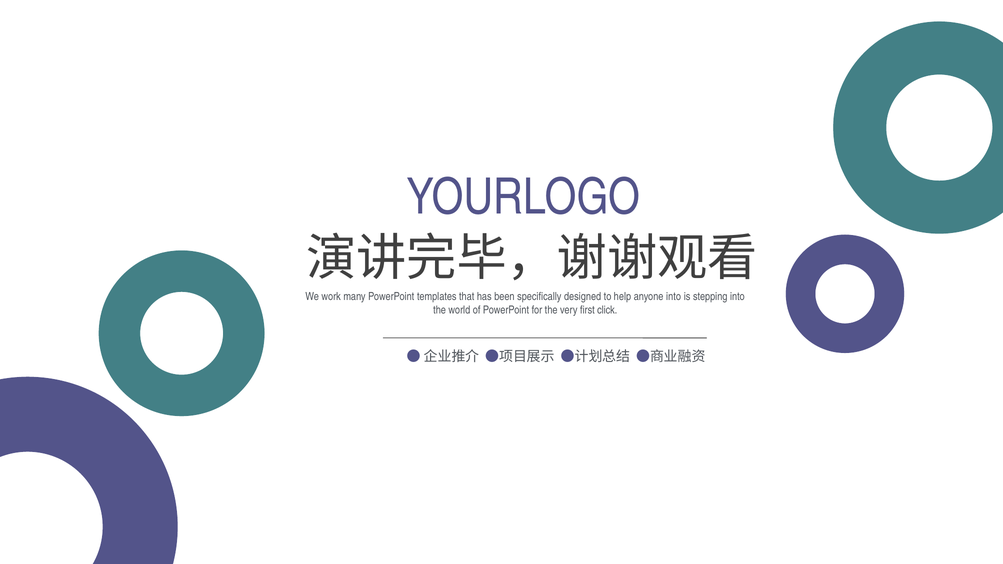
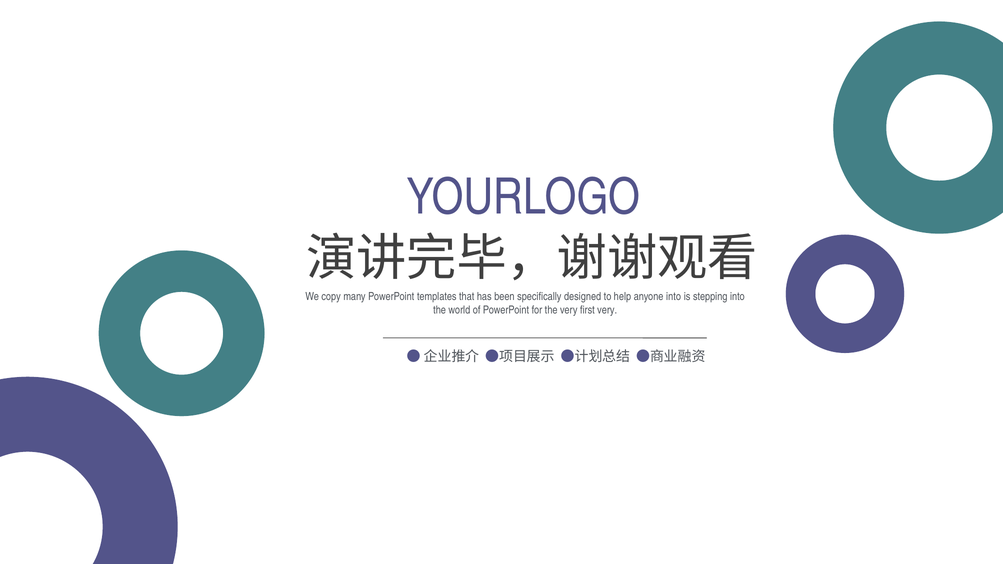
work: work -> copy
first click: click -> very
